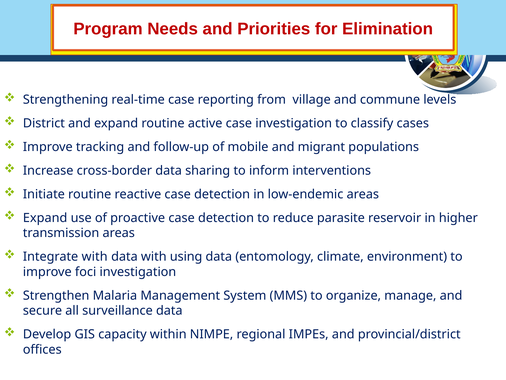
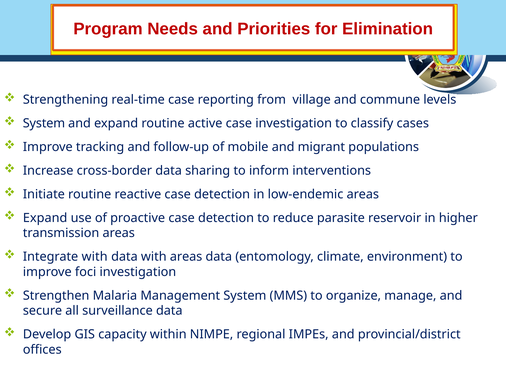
District at (44, 123): District -> System
with using: using -> areas
